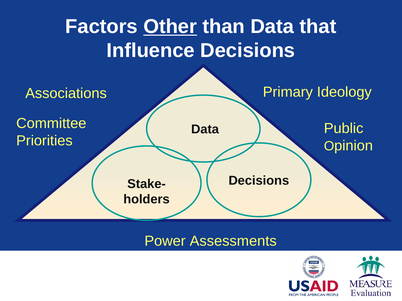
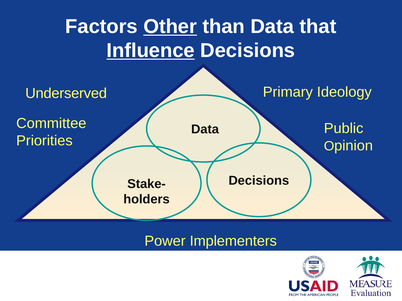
Influence underline: none -> present
Associations: Associations -> Underserved
Assessments: Assessments -> Implementers
